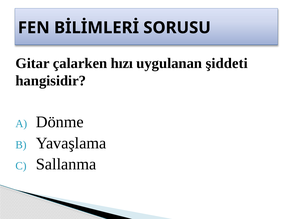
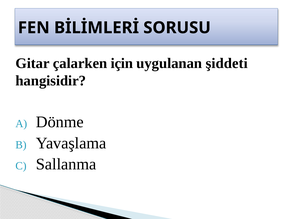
hızı: hızı -> için
